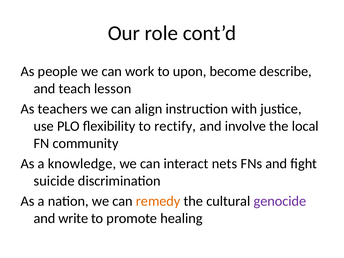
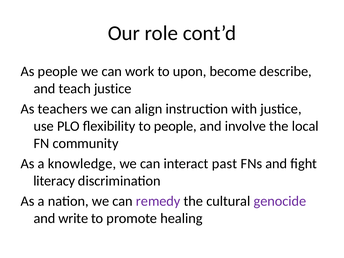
teach lesson: lesson -> justice
to rectify: rectify -> people
nets: nets -> past
suicide: suicide -> literacy
remedy colour: orange -> purple
